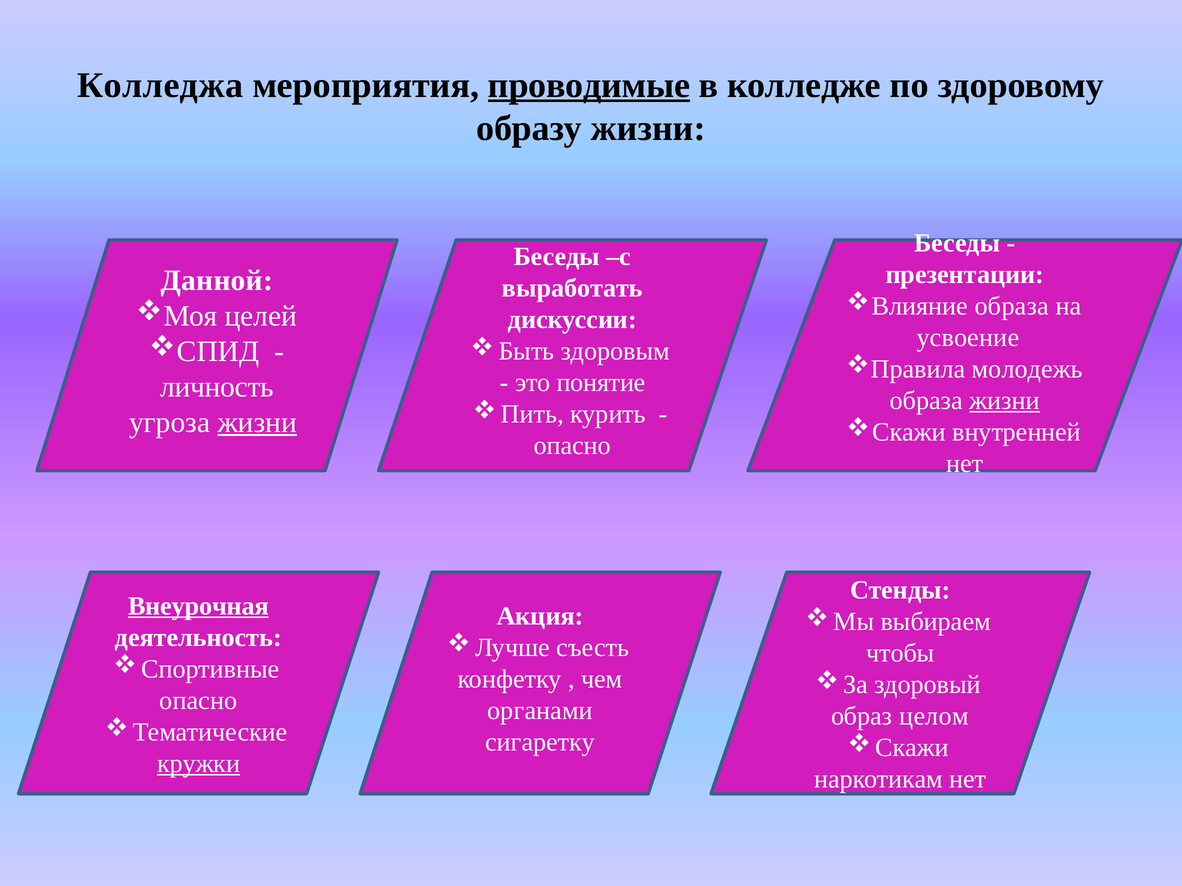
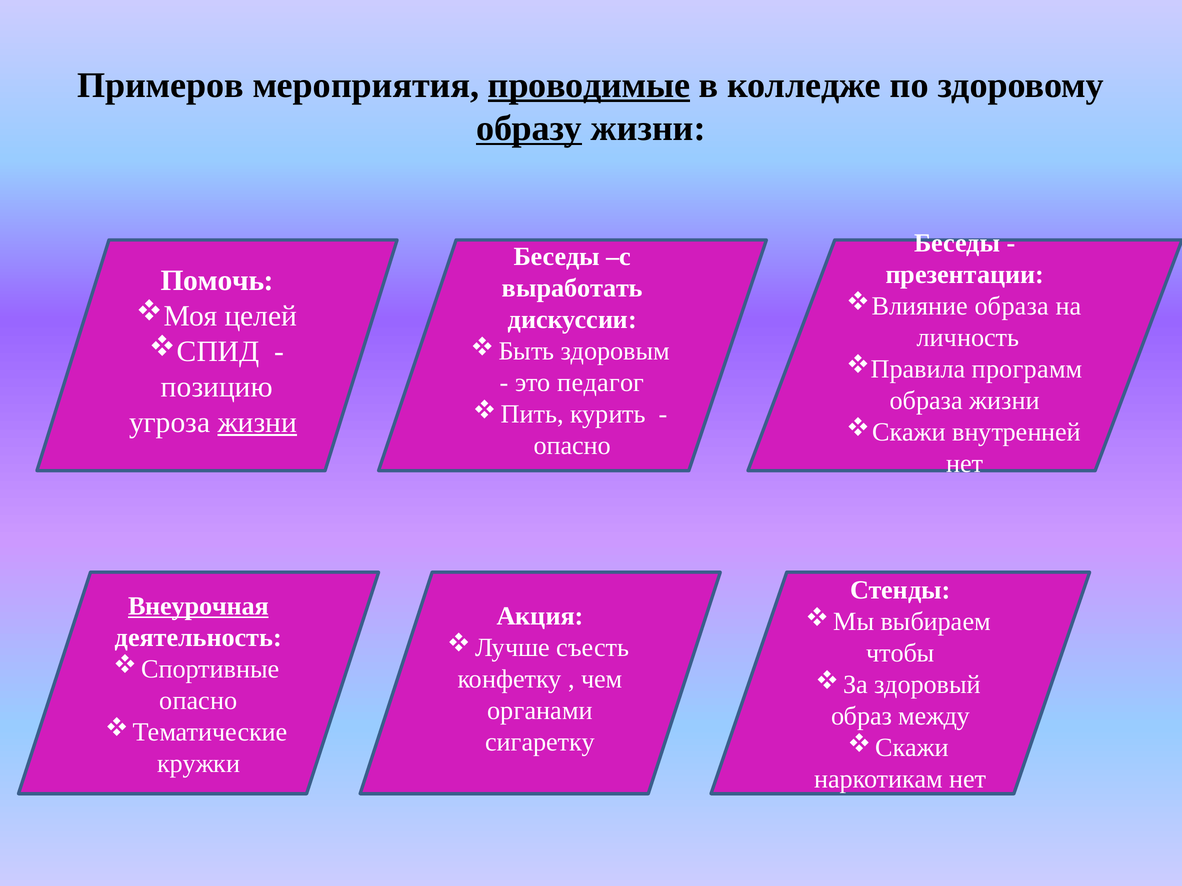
Колледжа: Колледжа -> Примеров
образу underline: none -> present
Данной: Данной -> Помочь
усвоение: усвоение -> личность
молодежь: молодежь -> программ
понятие: понятие -> педагог
личность: личность -> позицию
жизни at (1005, 401) underline: present -> none
целом: целом -> между
кружки underline: present -> none
